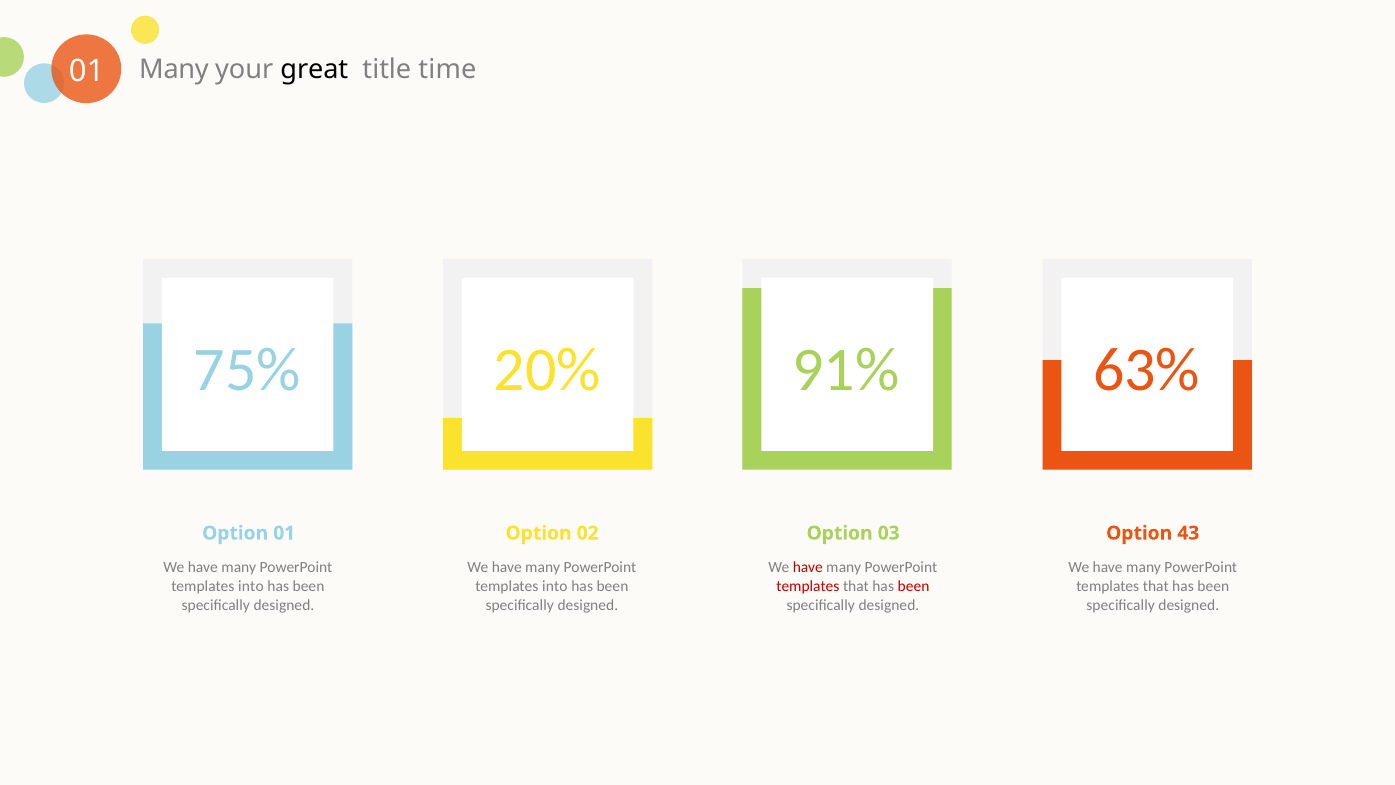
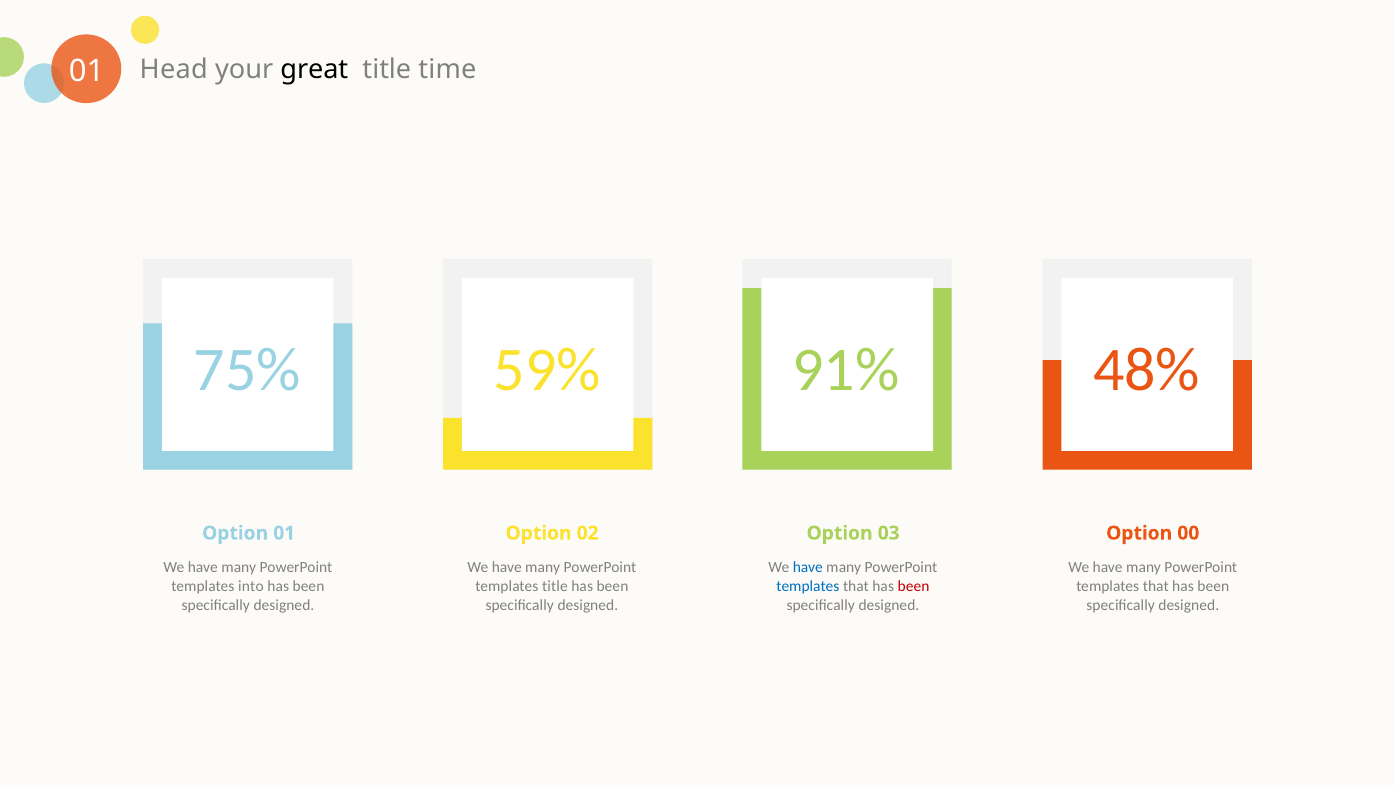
01 Many: Many -> Head
20%: 20% -> 59%
63%: 63% -> 48%
43: 43 -> 00
have at (808, 567) colour: red -> blue
into at (555, 586): into -> title
templates at (808, 586) colour: red -> blue
